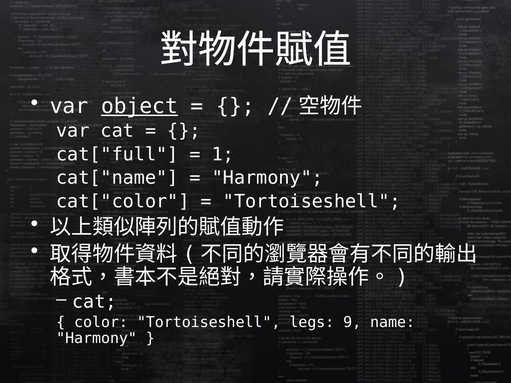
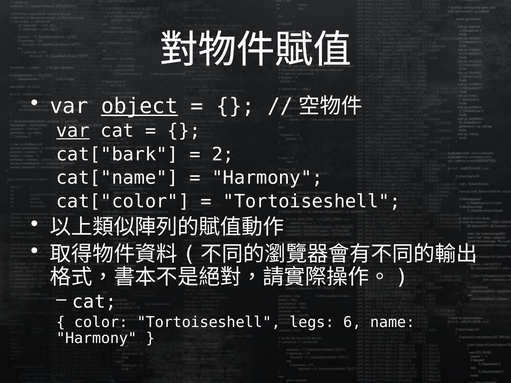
var at (73, 131) underline: none -> present
cat["full: cat["full -> cat["bark
1: 1 -> 2
9: 9 -> 6
